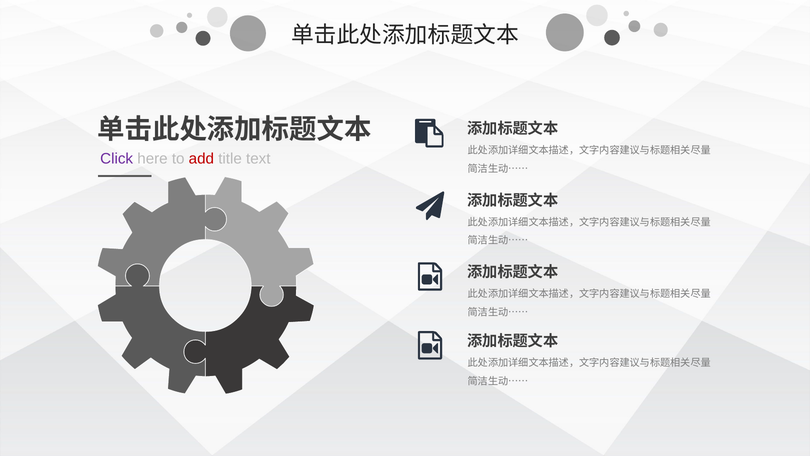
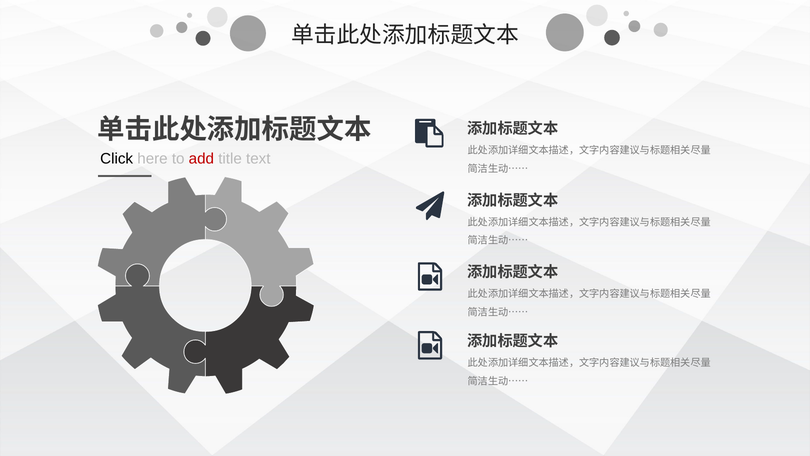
Click colour: purple -> black
